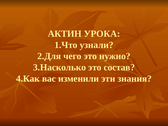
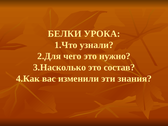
АКТИН: АКТИН -> БЕЛКИ
